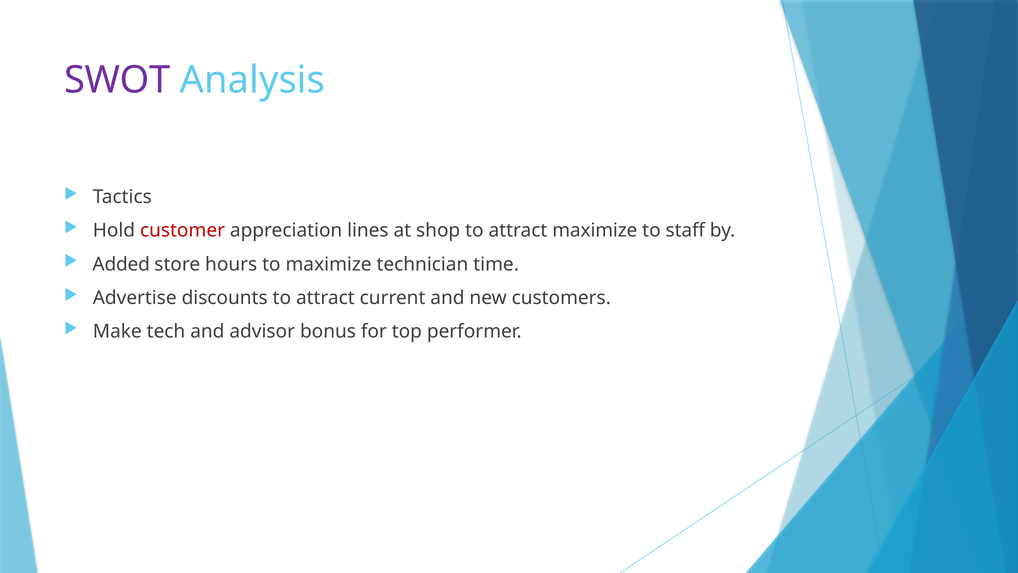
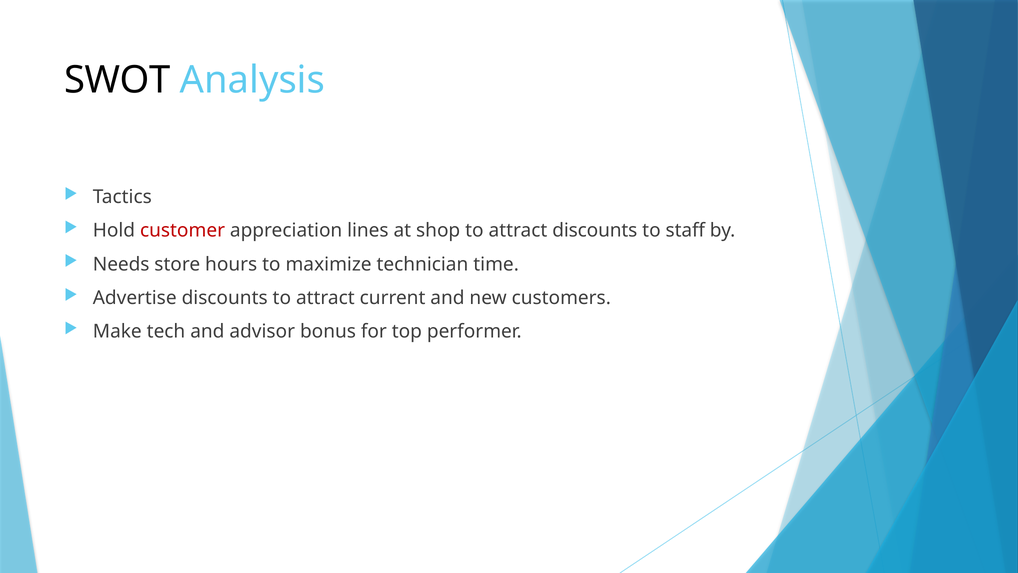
SWOT colour: purple -> black
attract maximize: maximize -> discounts
Added: Added -> Needs
